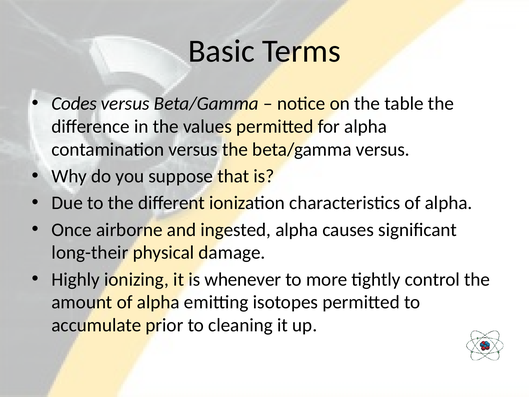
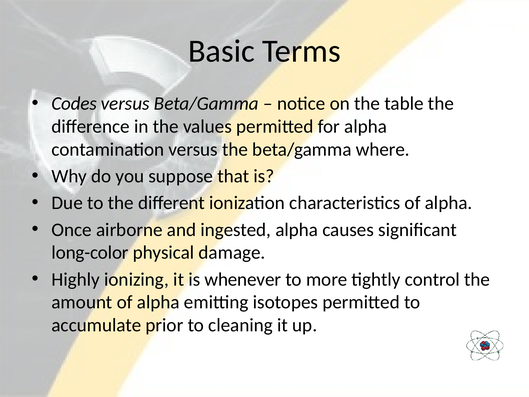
beta/gamma versus: versus -> where
long-their: long-their -> long-color
